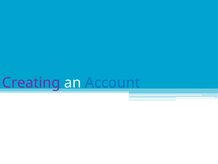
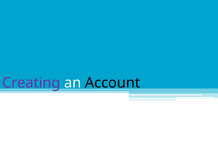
Account at (113, 82) colour: blue -> black
